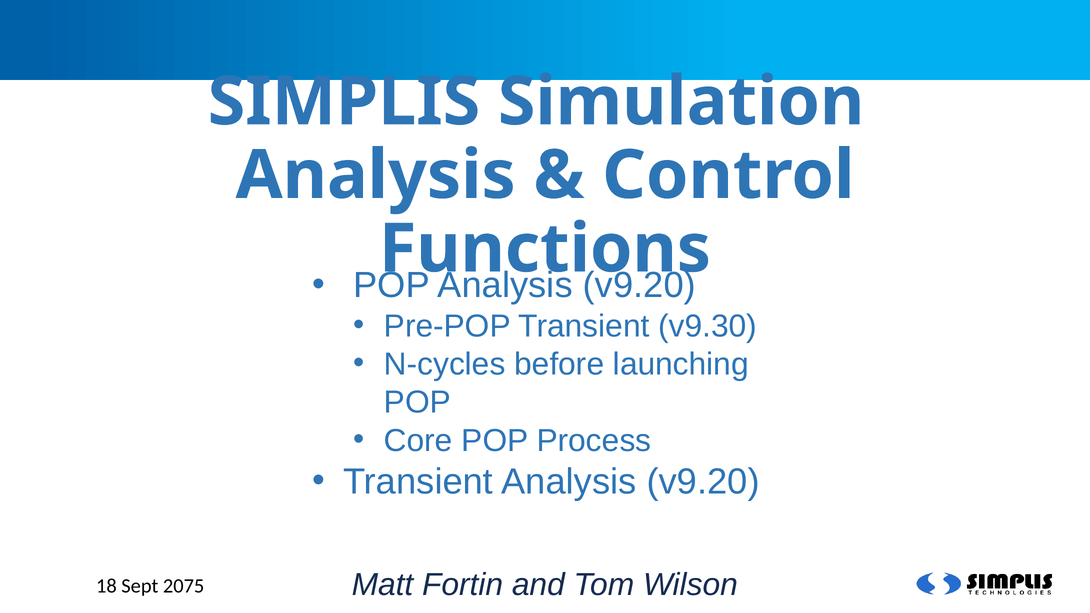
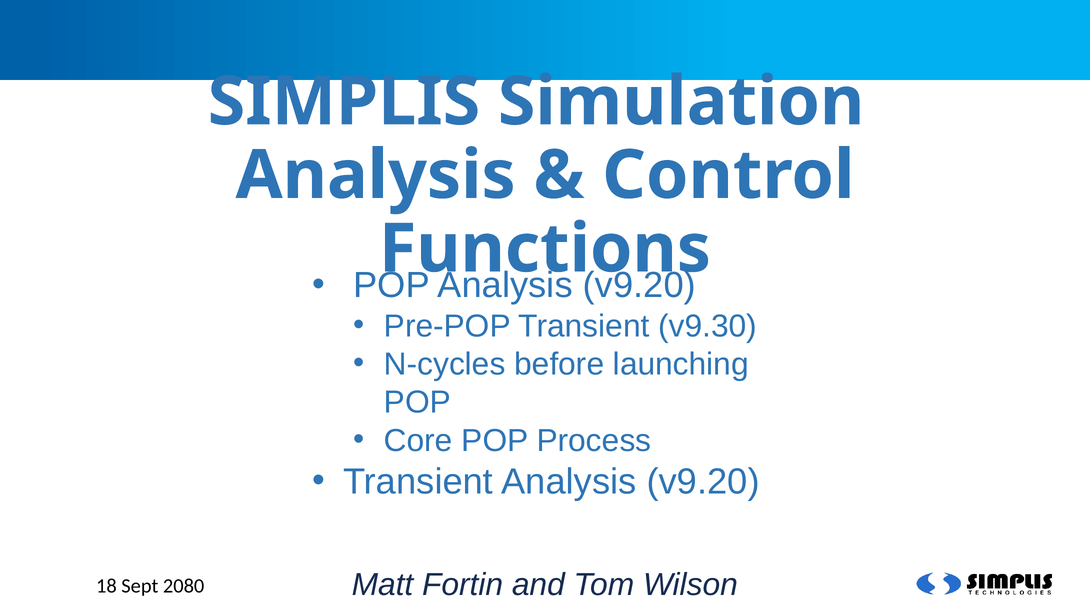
2075: 2075 -> 2080
